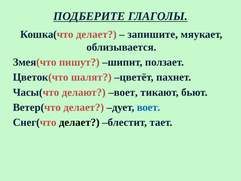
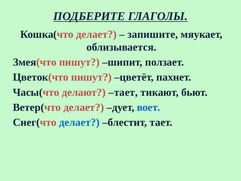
Цветок(что шалят: шалят -> пишут
делают воет: воет -> тает
делает at (79, 122) colour: black -> blue
